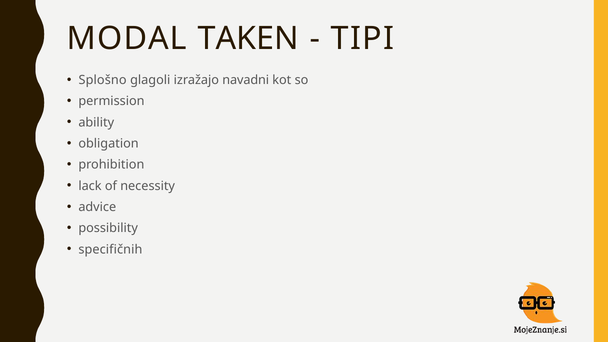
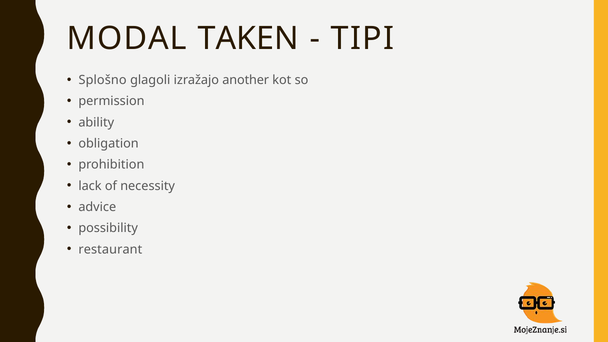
navadni: navadni -> another
specifičnih: specifičnih -> restaurant
